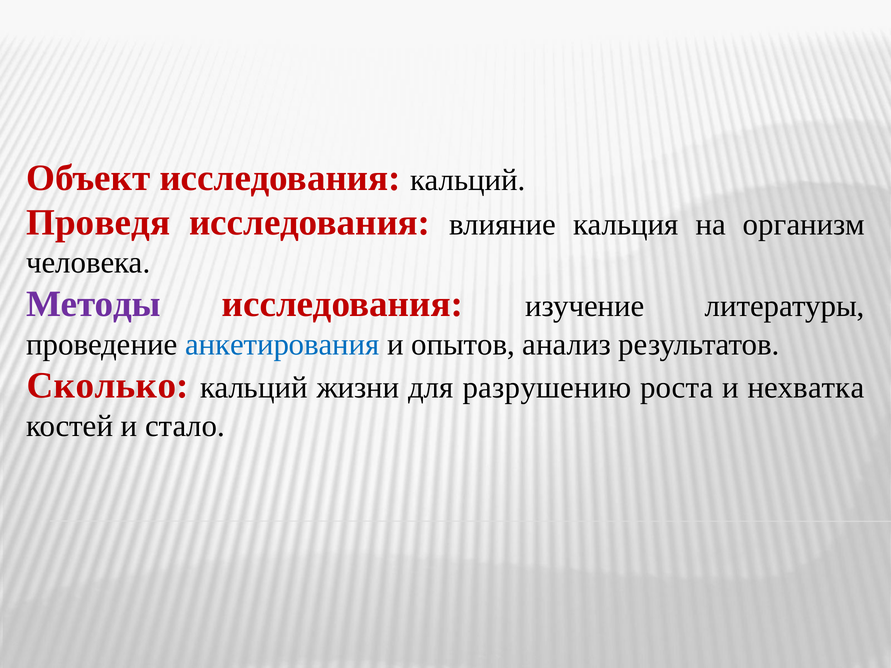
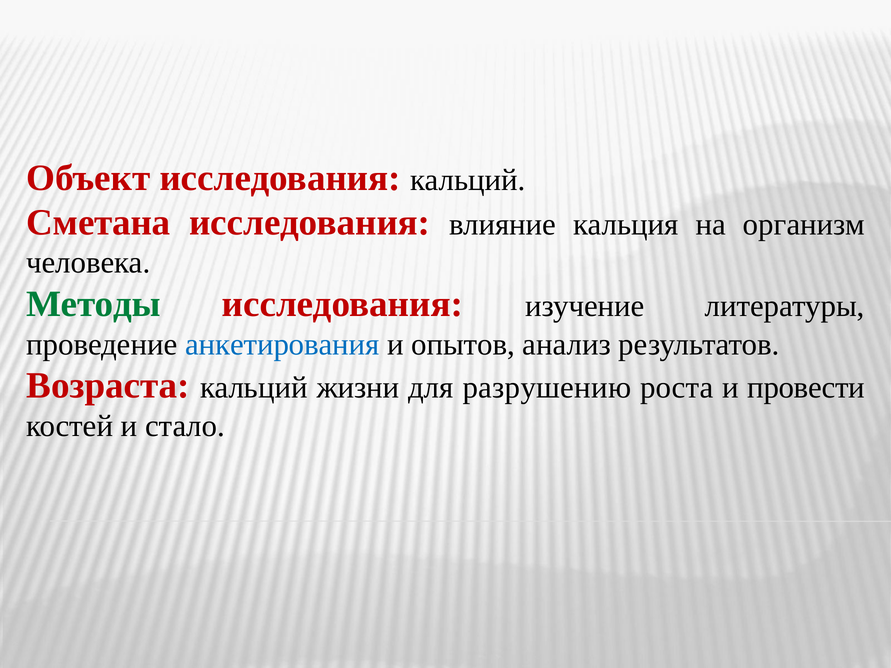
Проведя: Проведя -> Сметана
Методы colour: purple -> green
Сколько: Сколько -> Возраста
нехватка: нехватка -> провести
